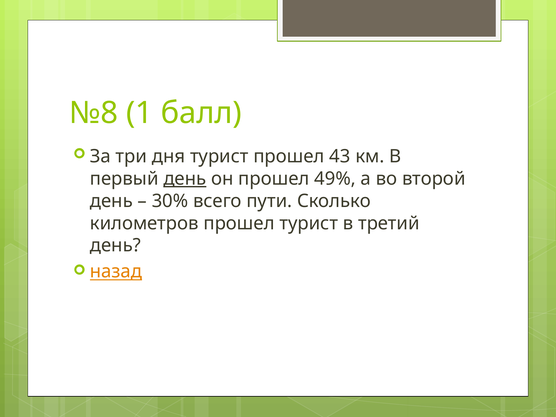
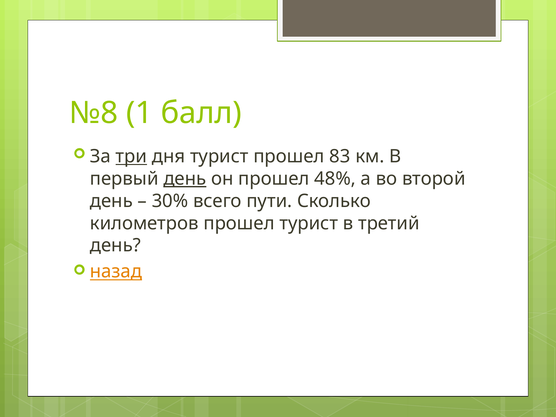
три underline: none -> present
43: 43 -> 83
49%: 49% -> 48%
